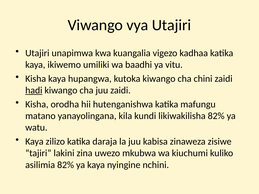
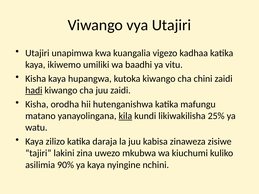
kila underline: none -> present
likiwakilisha 82%: 82% -> 25%
asilimia 82%: 82% -> 90%
